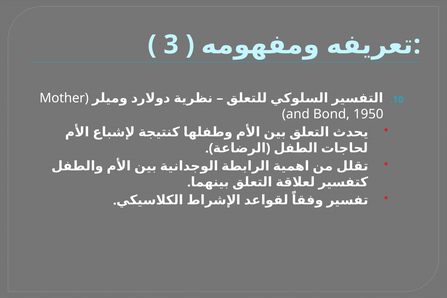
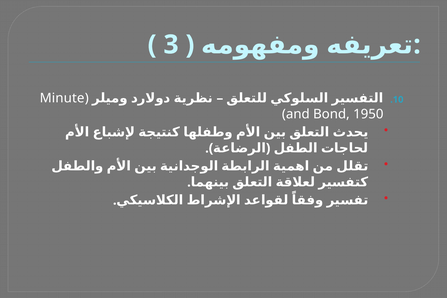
Mother: Mother -> Minute
